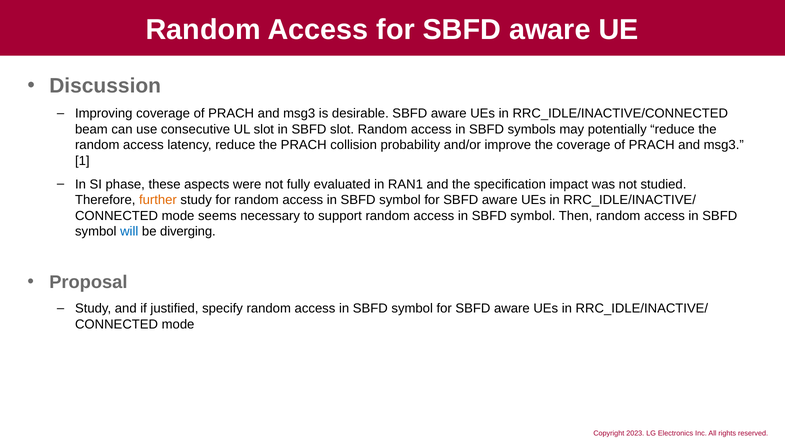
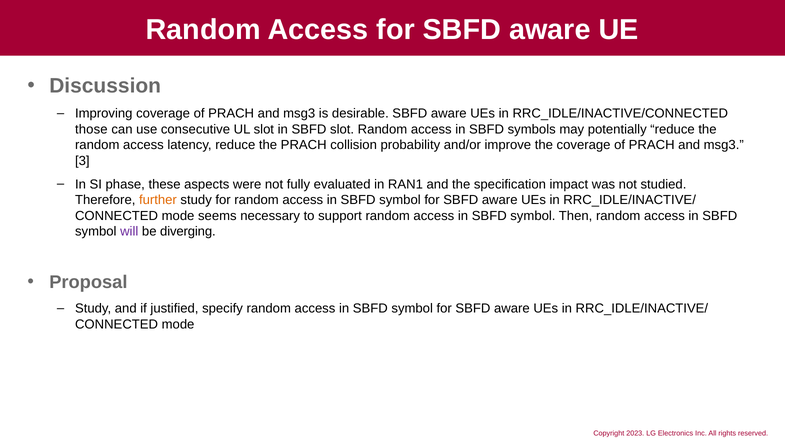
beam: beam -> those
1: 1 -> 3
will colour: blue -> purple
